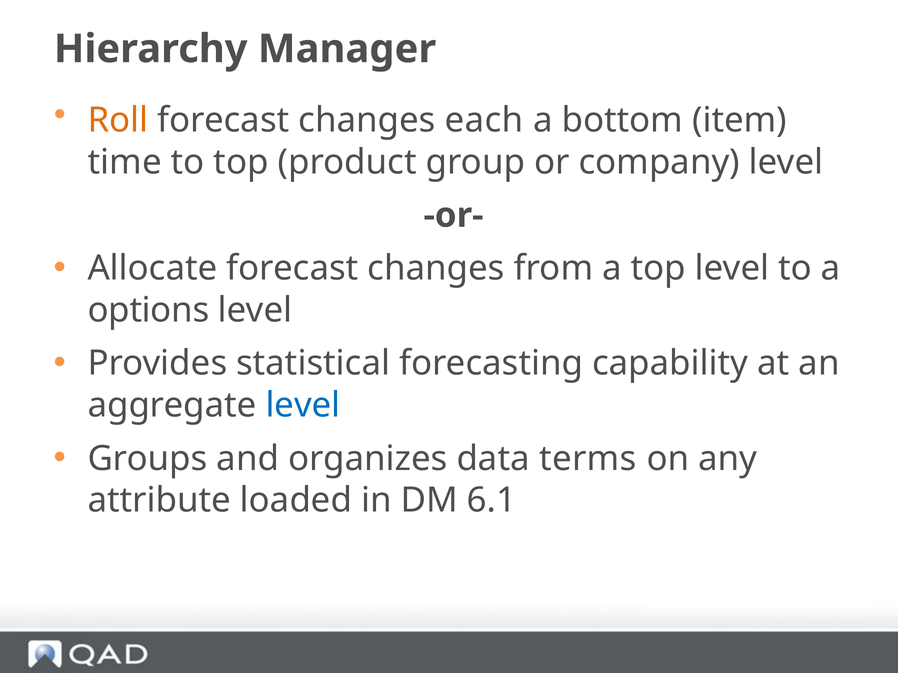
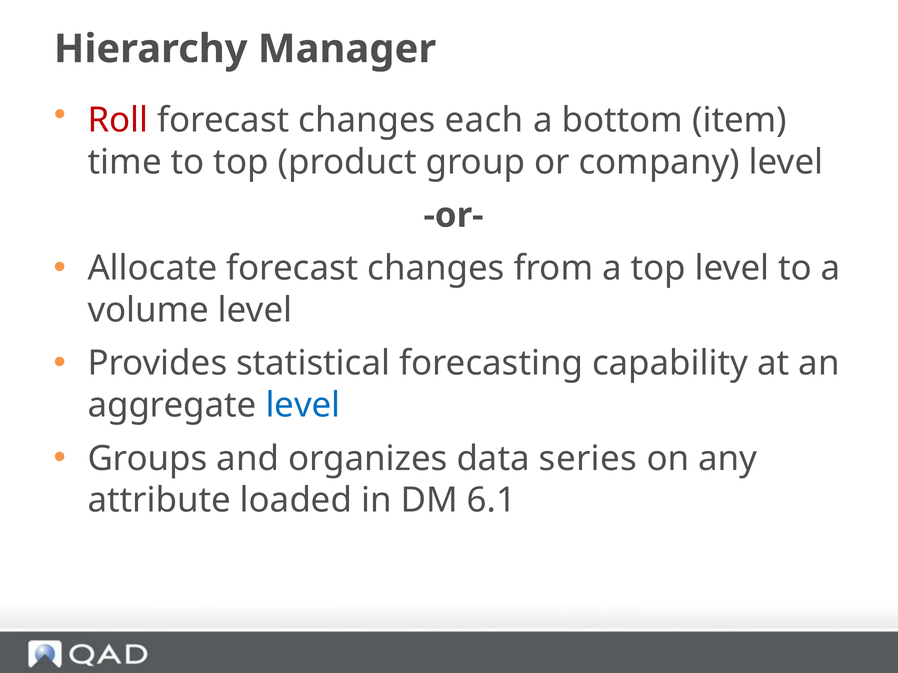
Roll colour: orange -> red
options: options -> volume
terms: terms -> series
